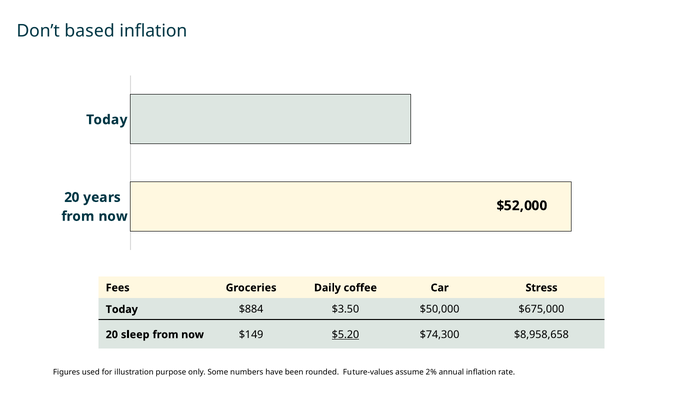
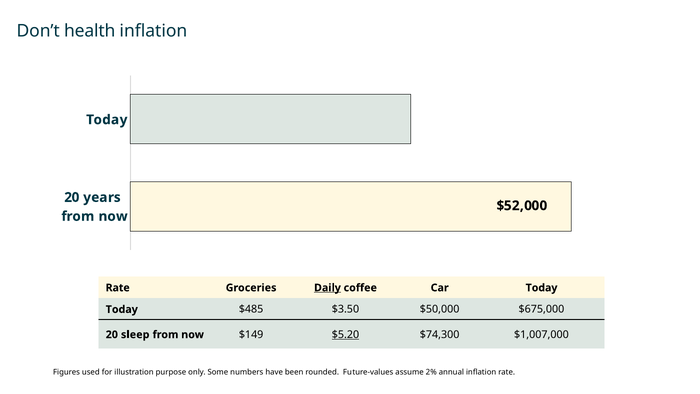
based: based -> health
Fees at (118, 288): Fees -> Rate
Daily underline: none -> present
Car Stress: Stress -> Today
$884: $884 -> $485
$8,958,658: $8,958,658 -> $1,007,000
